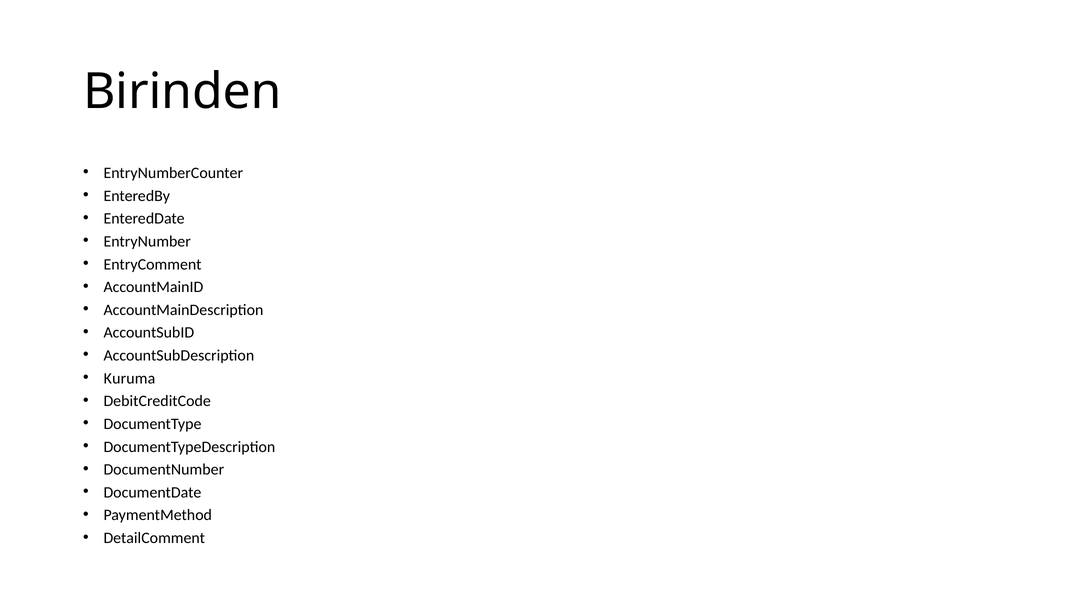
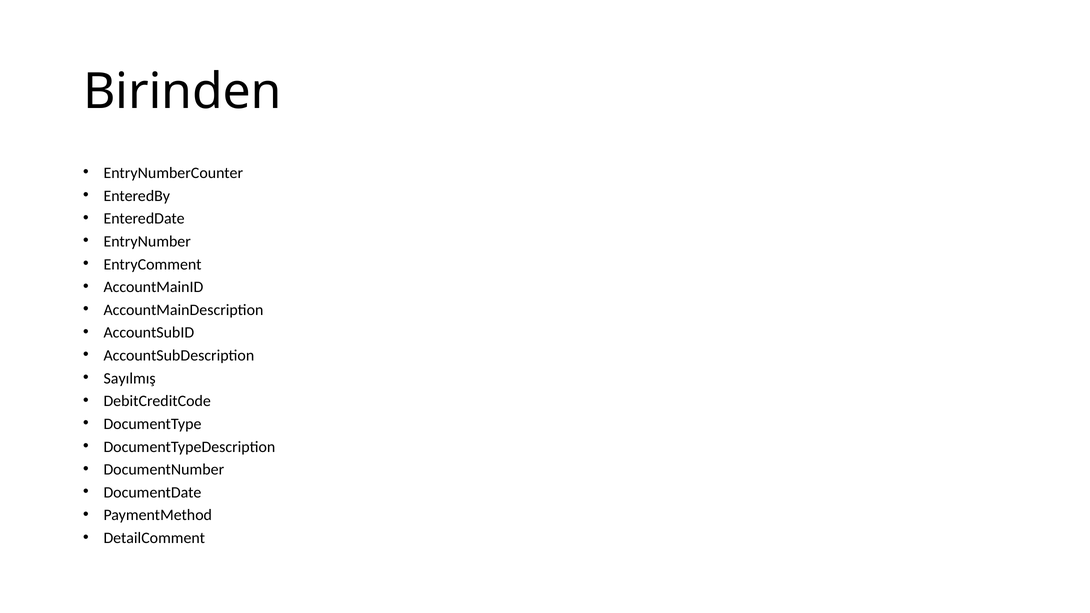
Kuruma: Kuruma -> Sayılmış
